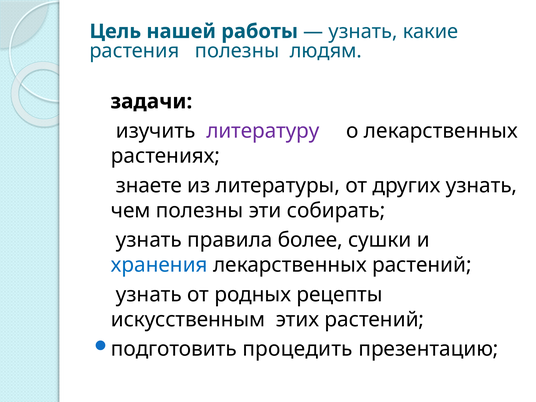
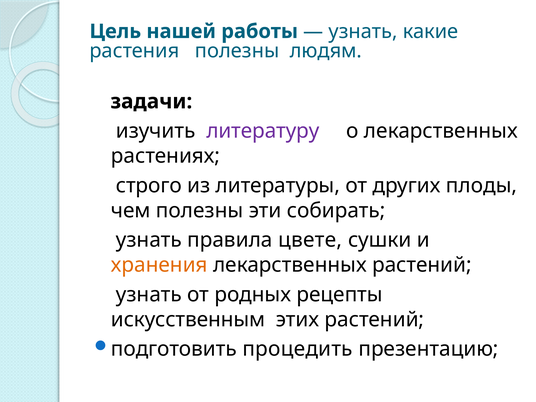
знаете: знаете -> строго
других узнать: узнать -> плоды
более: более -> цвете
хранения colour: blue -> orange
